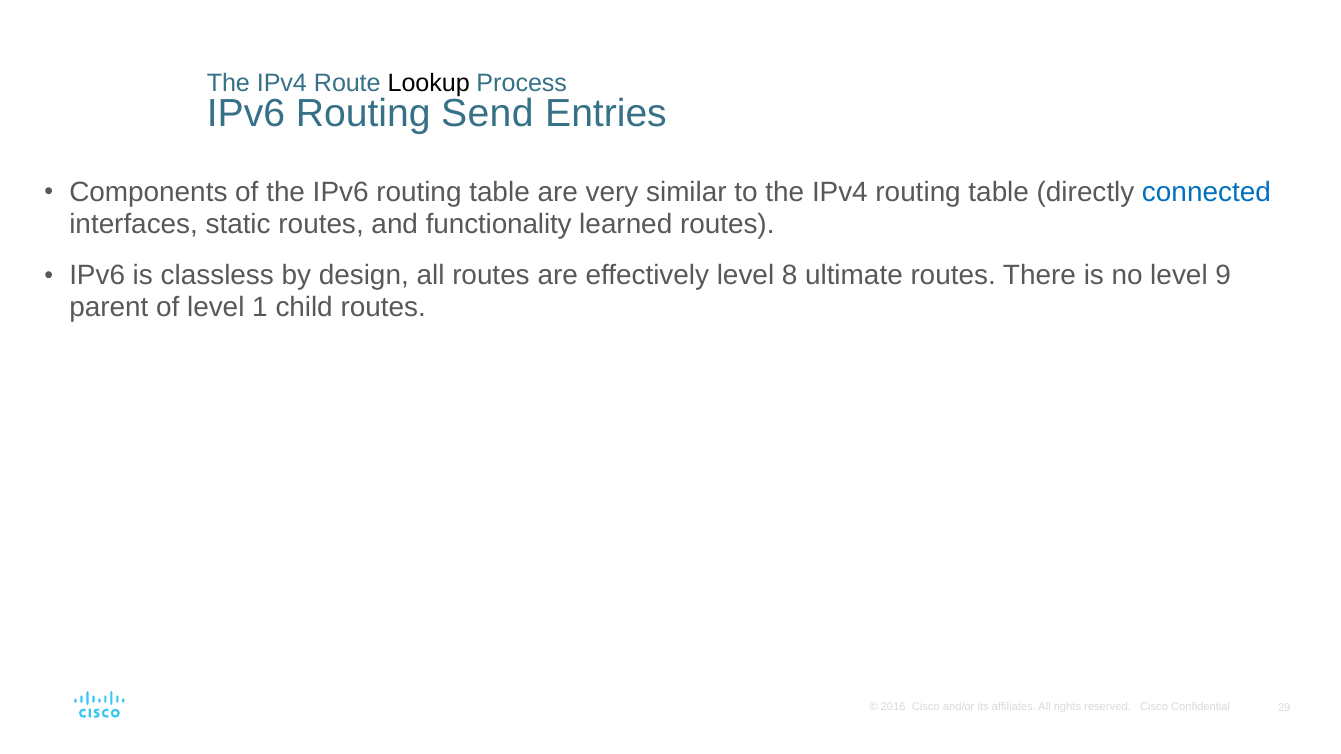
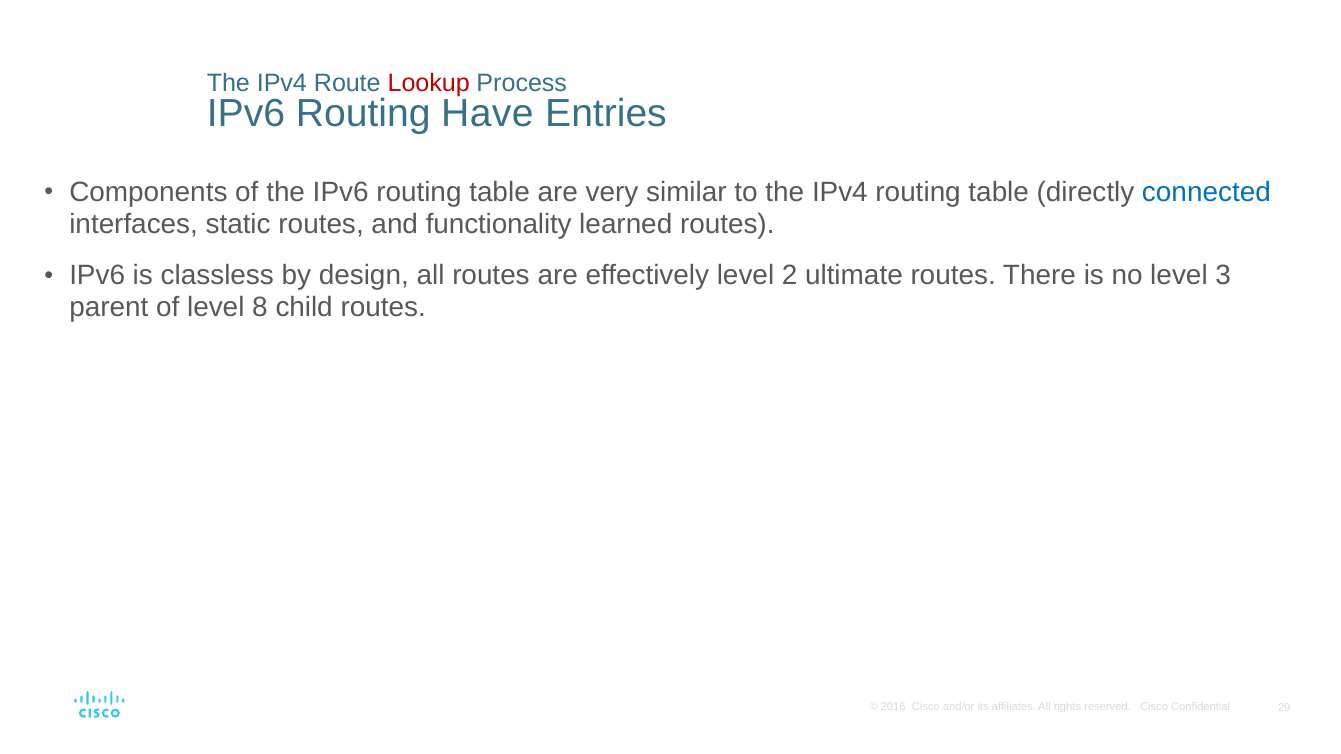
Lookup colour: black -> red
Send: Send -> Have
8: 8 -> 2
9: 9 -> 3
1: 1 -> 8
